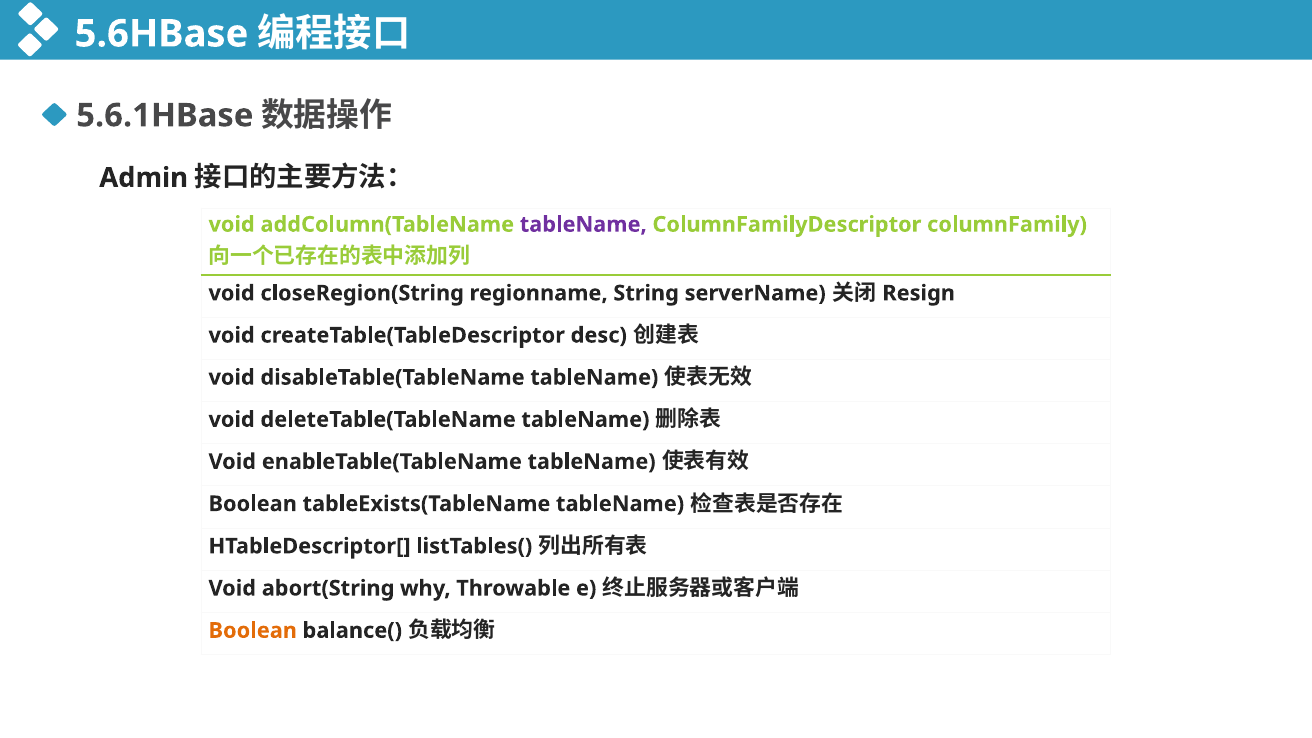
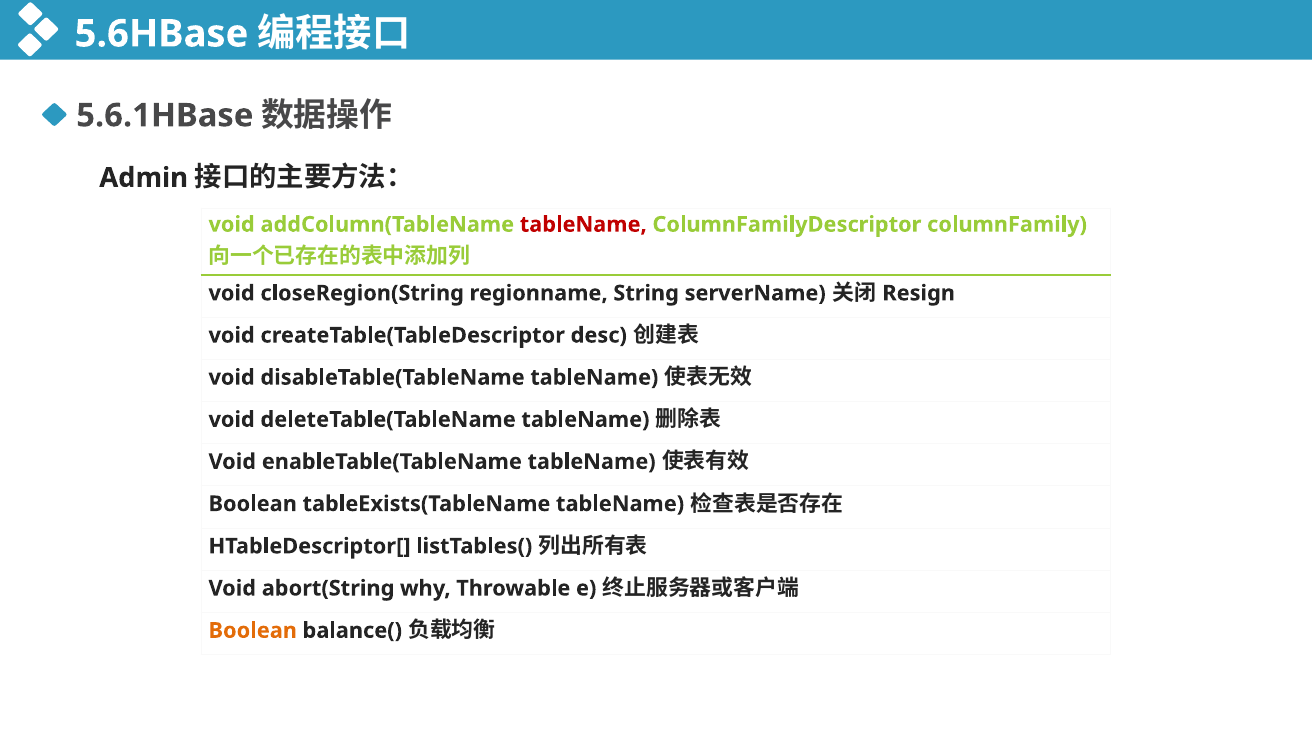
tableName at (583, 224) colour: purple -> red
